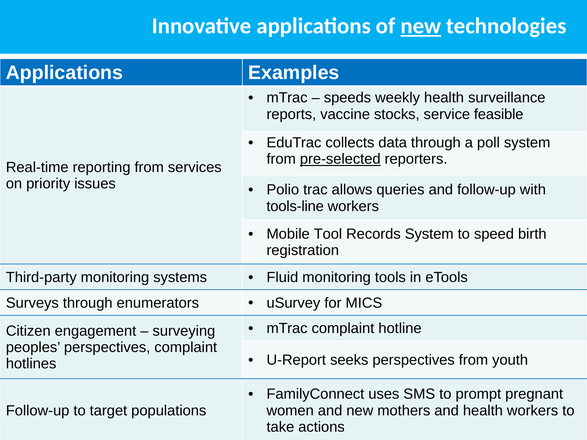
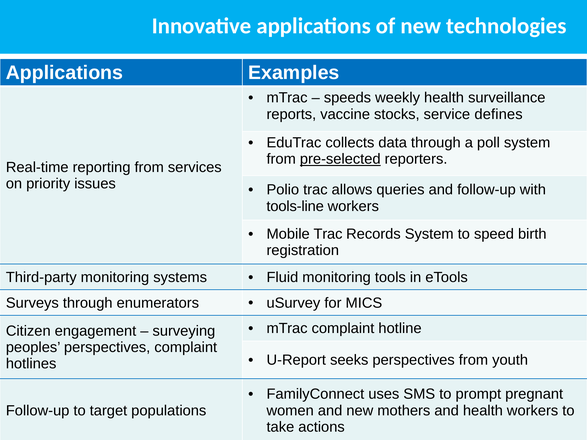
new at (421, 26) underline: present -> none
feasible: feasible -> defines
Mobile Tool: Tool -> Trac
